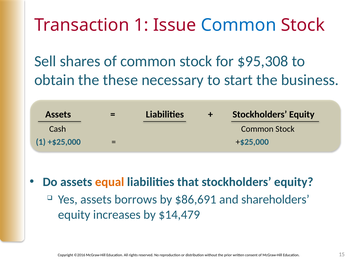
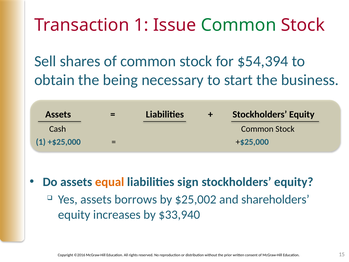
Common at (239, 25) colour: blue -> green
$95,308: $95,308 -> $54,394
these: these -> being
that: that -> sign
$86,691: $86,691 -> $25,002
$14,479: $14,479 -> $33,940
